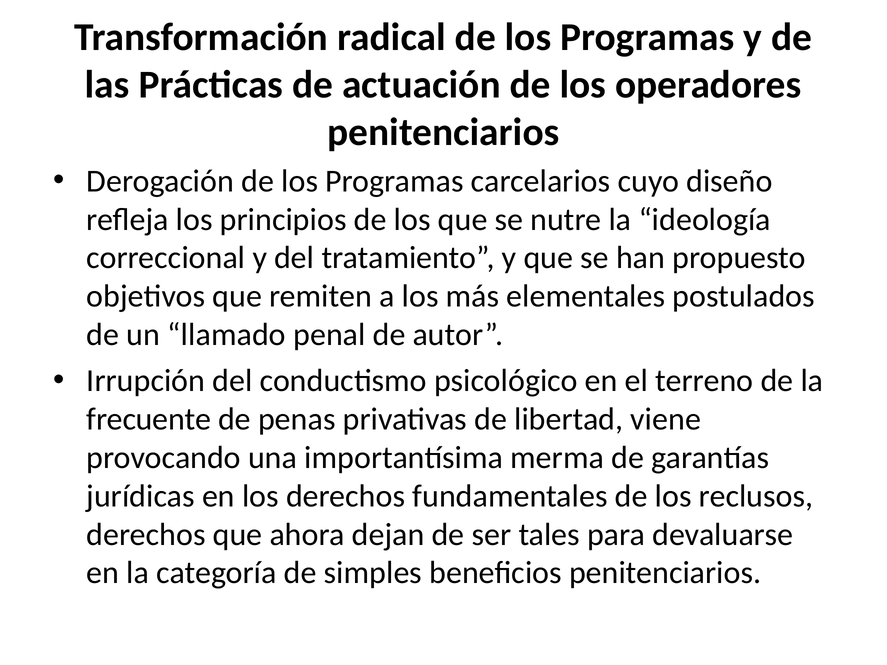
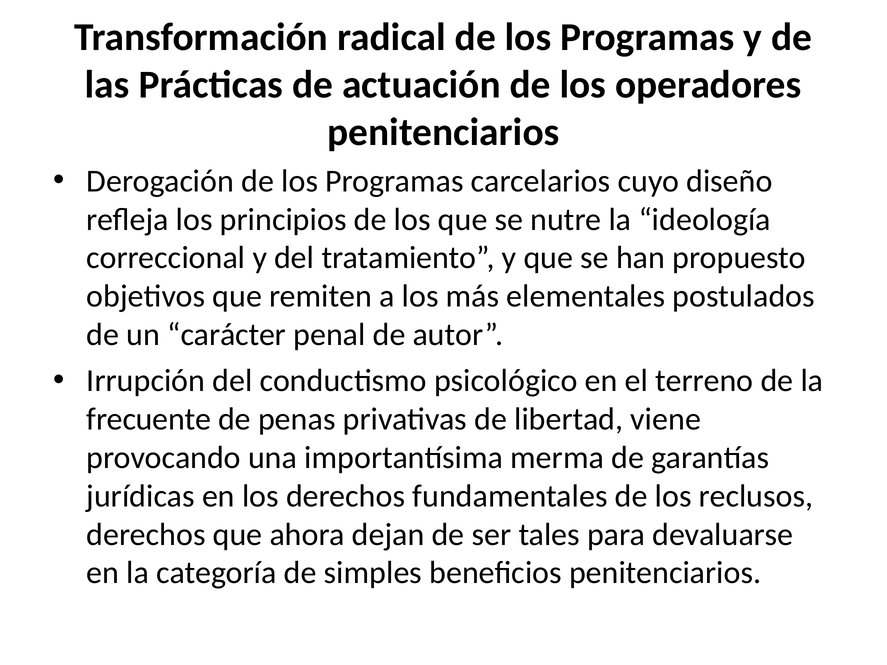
llamado: llamado -> carácter
